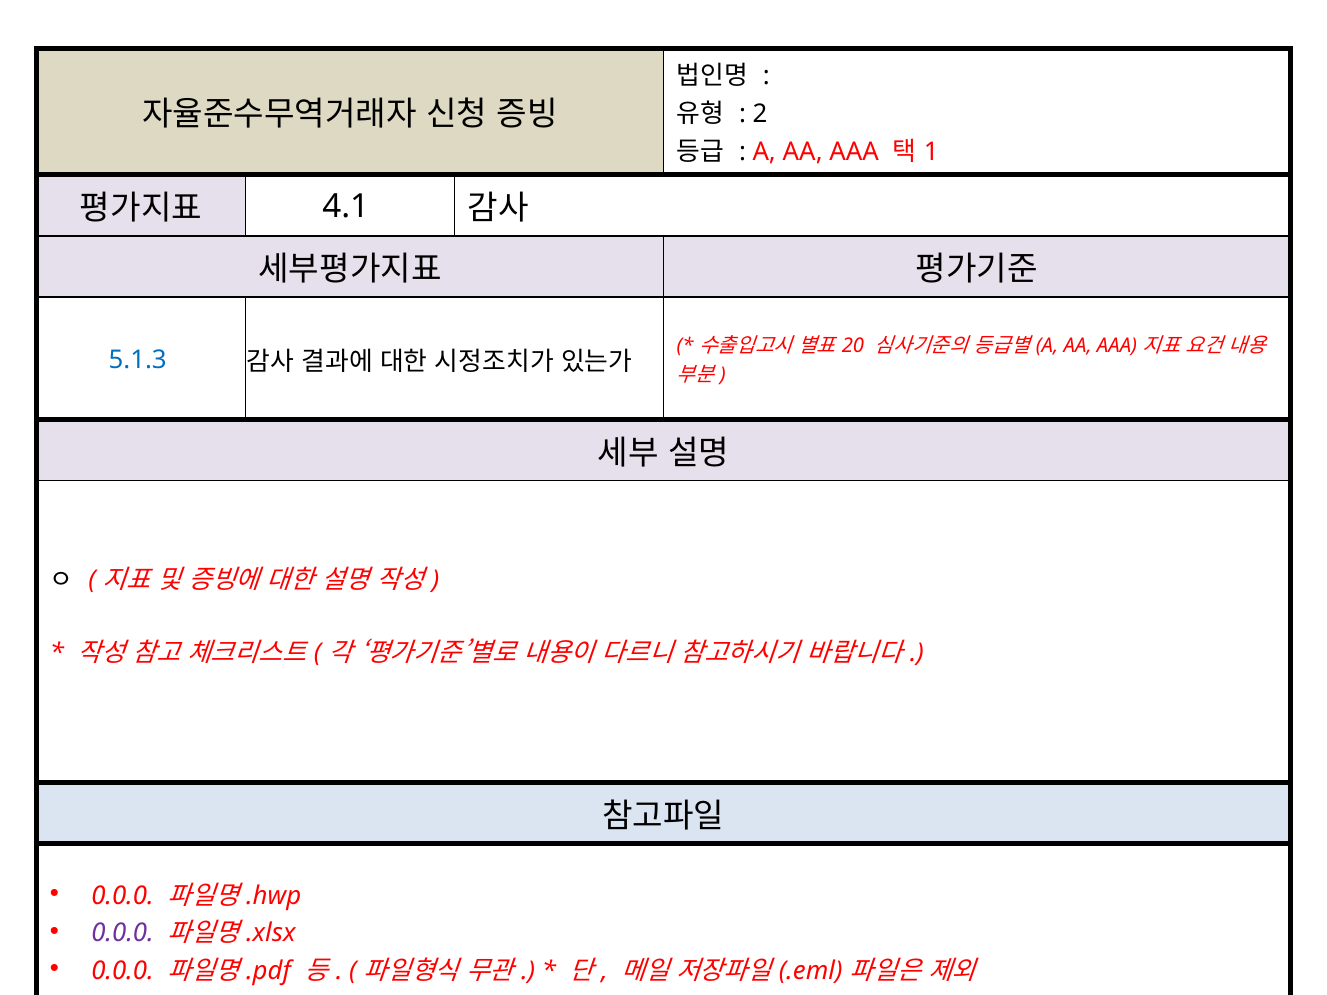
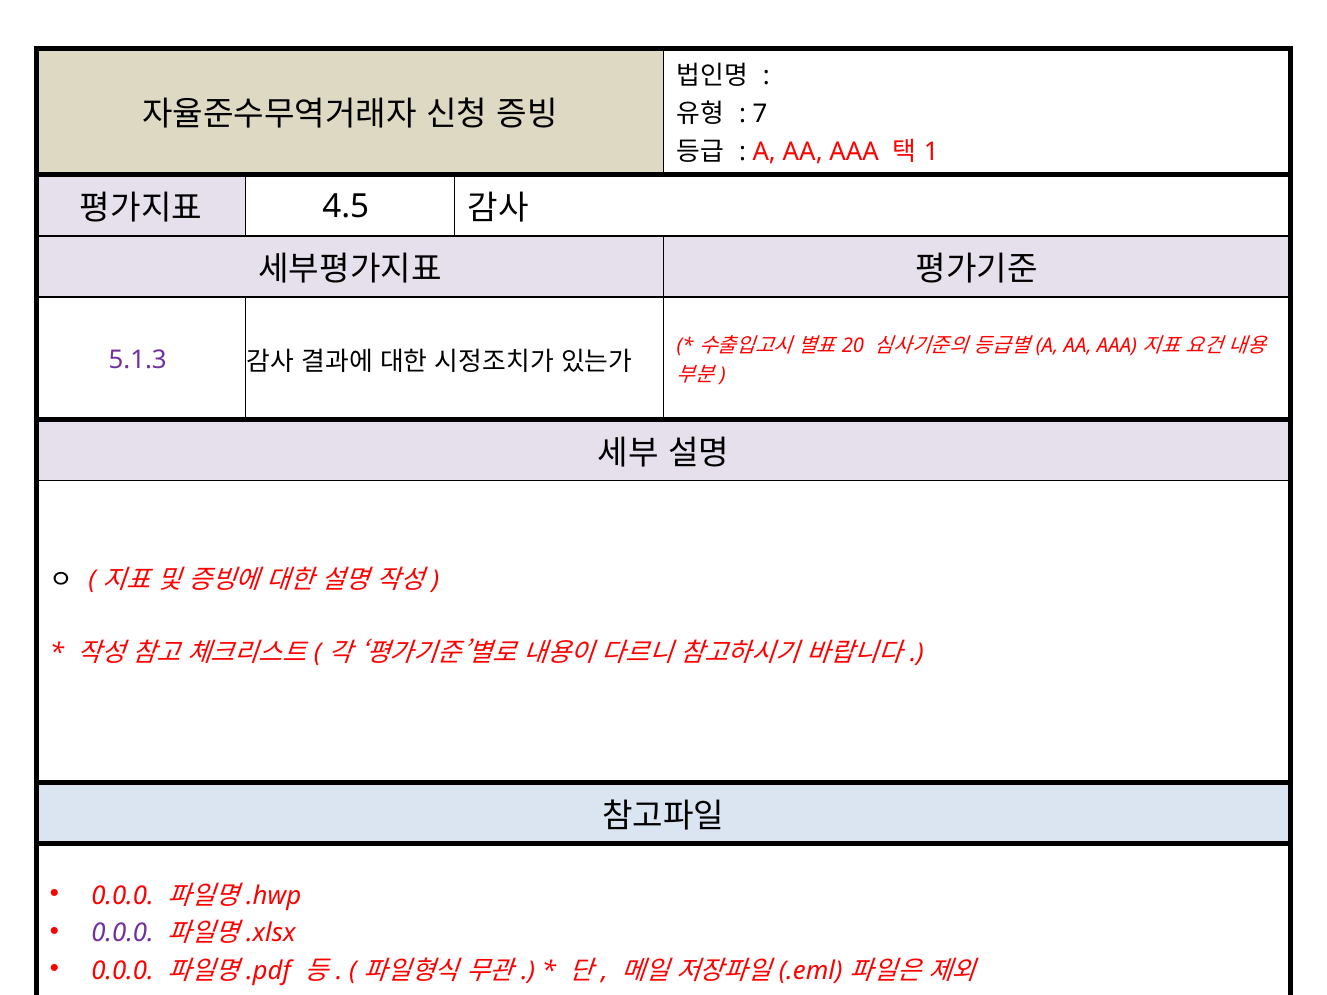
2: 2 -> 7
4.1: 4.1 -> 4.5
5.1.3 colour: blue -> purple
